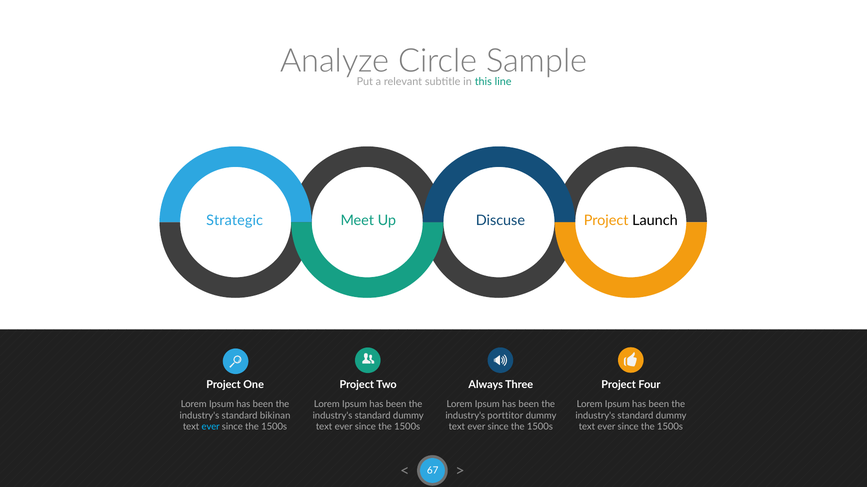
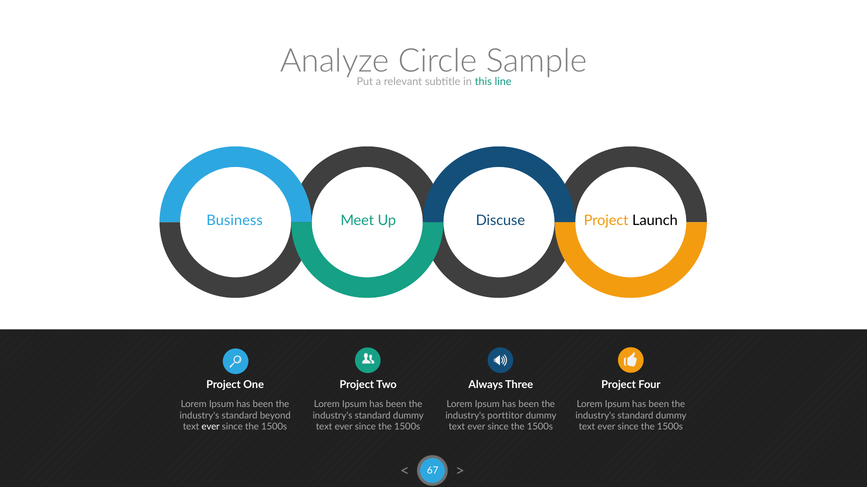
Strategic: Strategic -> Business
bikinan: bikinan -> beyond
ever at (211, 427) colour: light blue -> white
